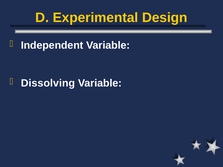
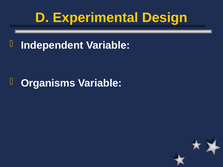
Dissolving: Dissolving -> Organisms
